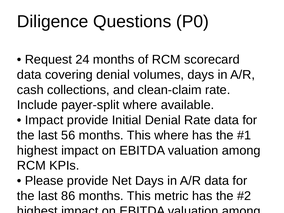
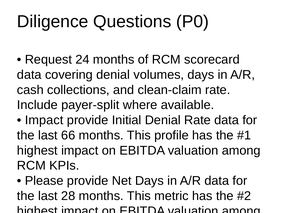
56: 56 -> 66
This where: where -> profile
86: 86 -> 28
